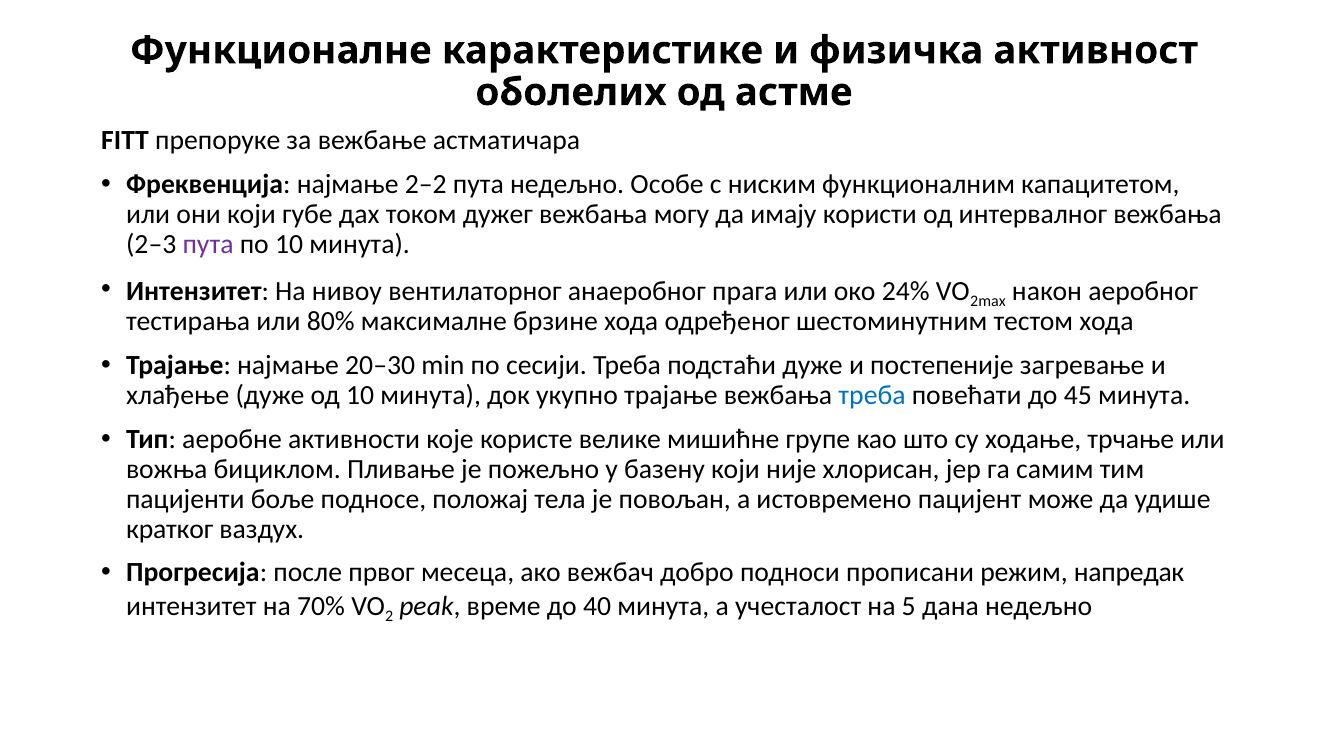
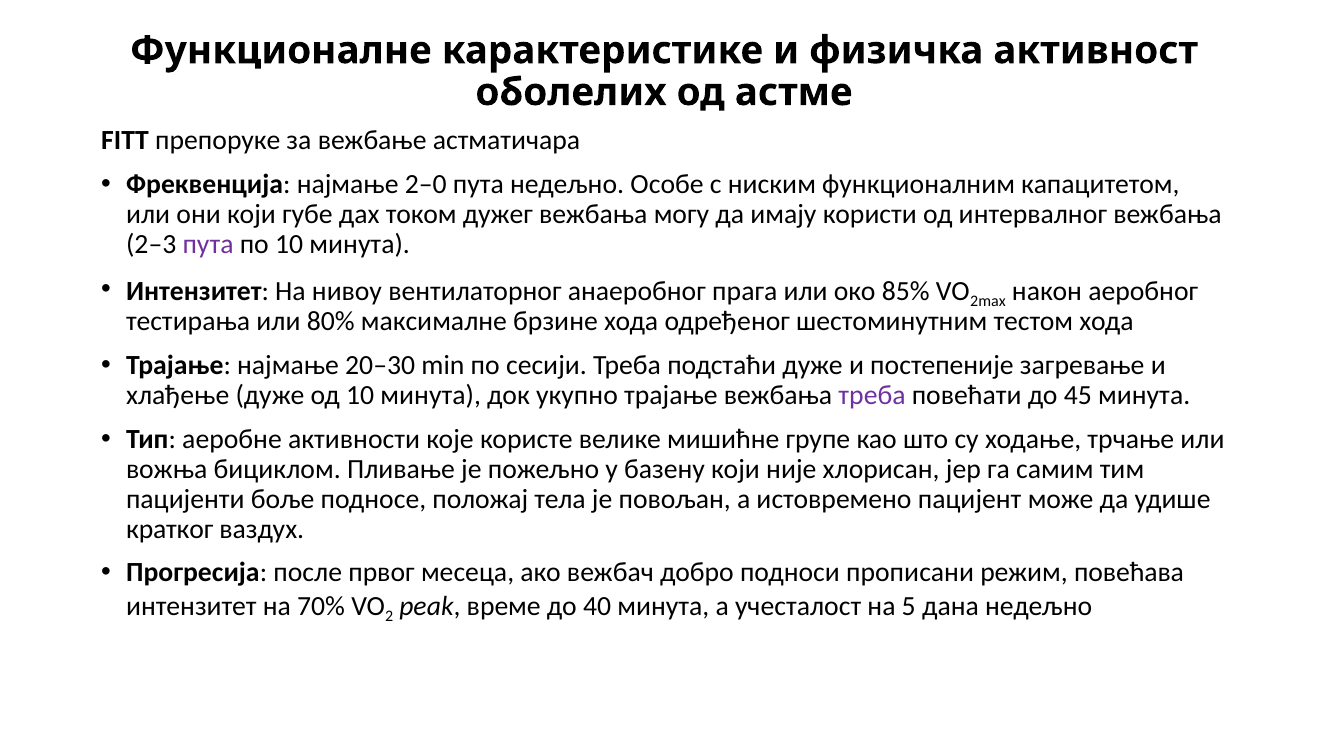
2–2: 2–2 -> 2–0
24%: 24% -> 85%
треба at (872, 395) colour: blue -> purple
напредак: напредак -> повећава
